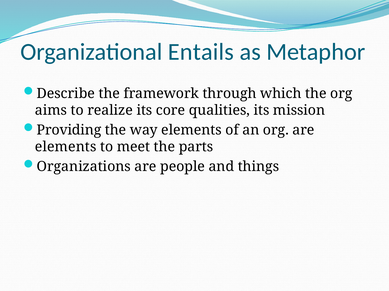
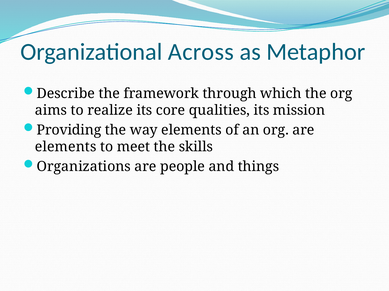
Entails: Entails -> Across
parts: parts -> skills
